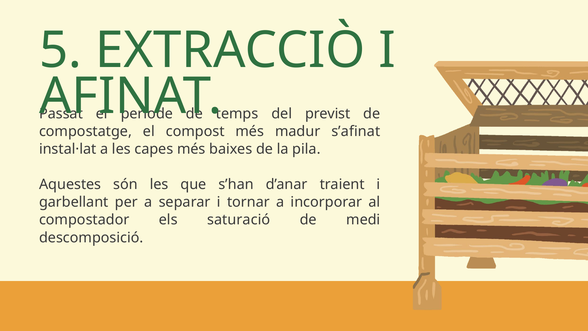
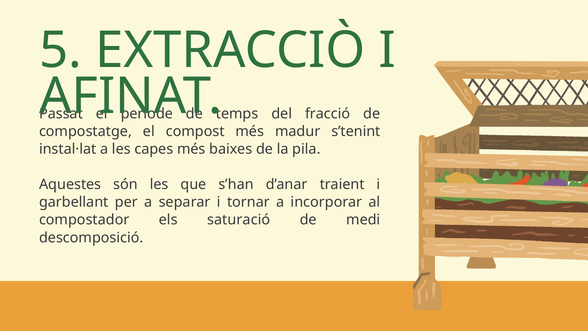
previst: previst -> fracció
s’afinat: s’afinat -> s’tenint
